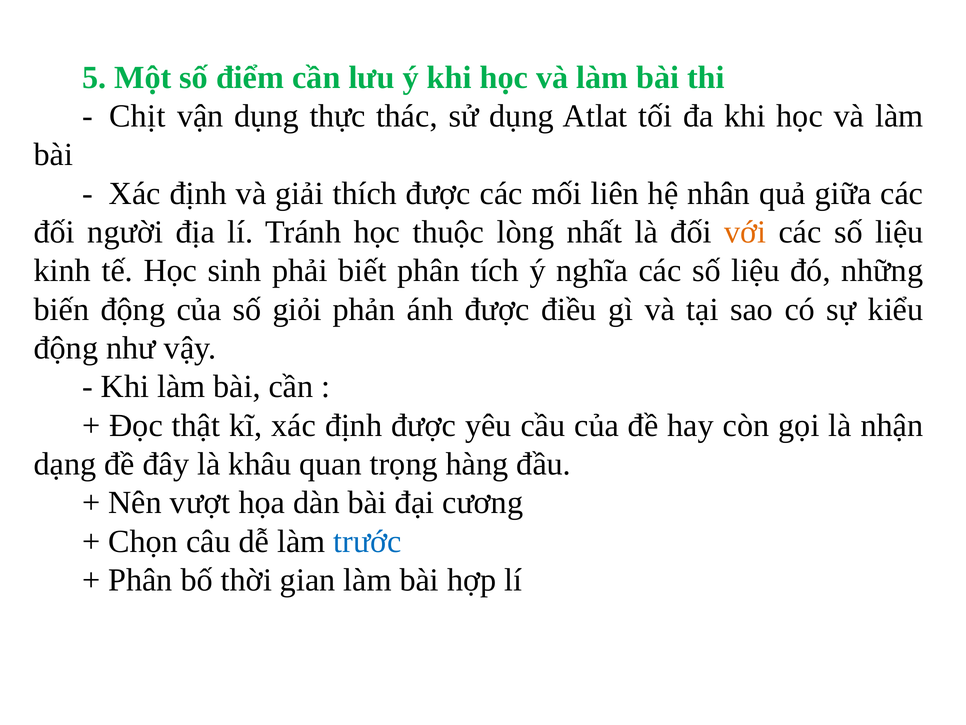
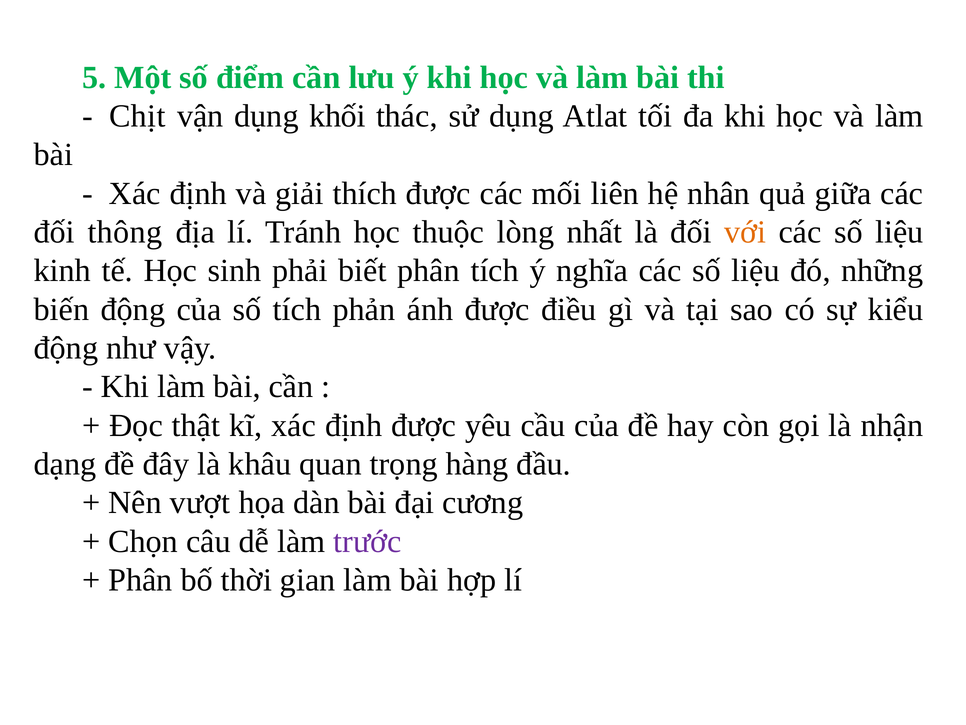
thực: thực -> khối
người: người -> thông
số giỏi: giỏi -> tích
trước colour: blue -> purple
